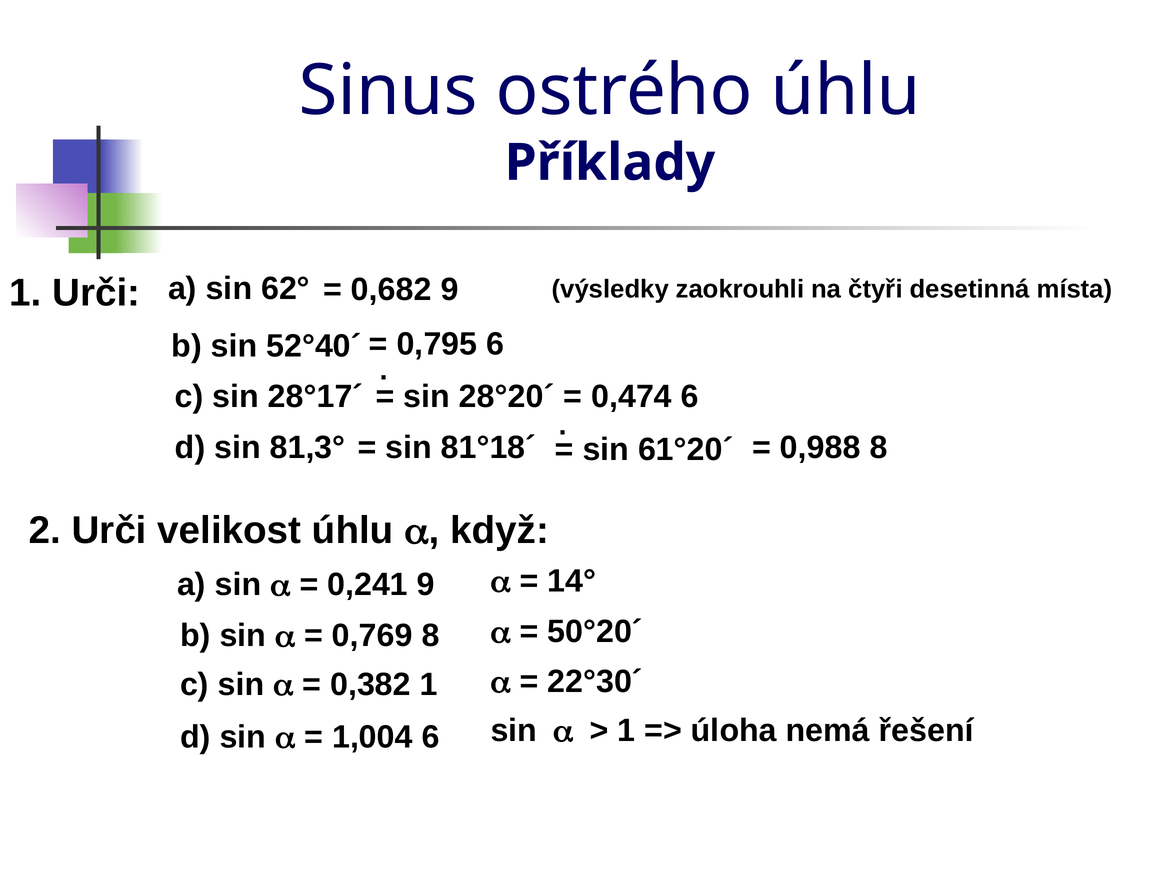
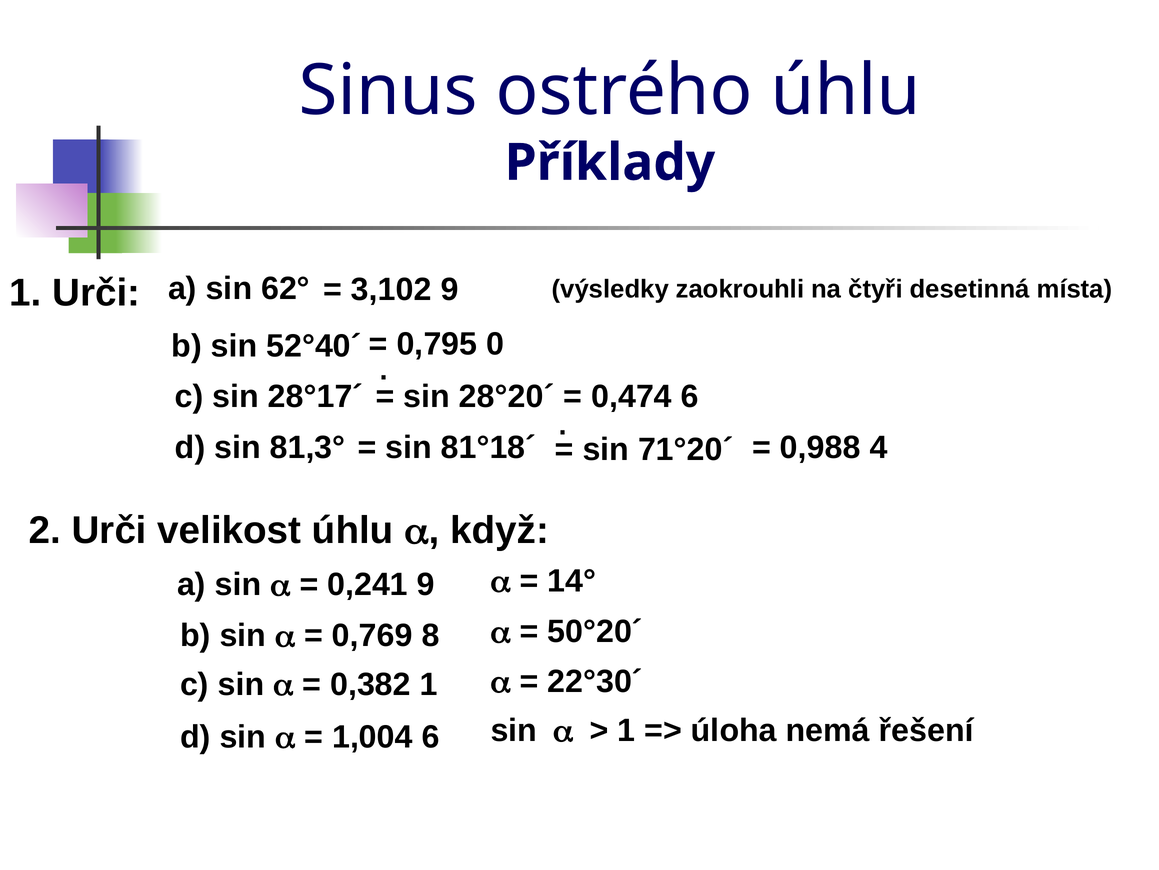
0,682: 0,682 -> 3,102
0,795 6: 6 -> 0
61°20´: 61°20´ -> 71°20´
0,988 8: 8 -> 4
